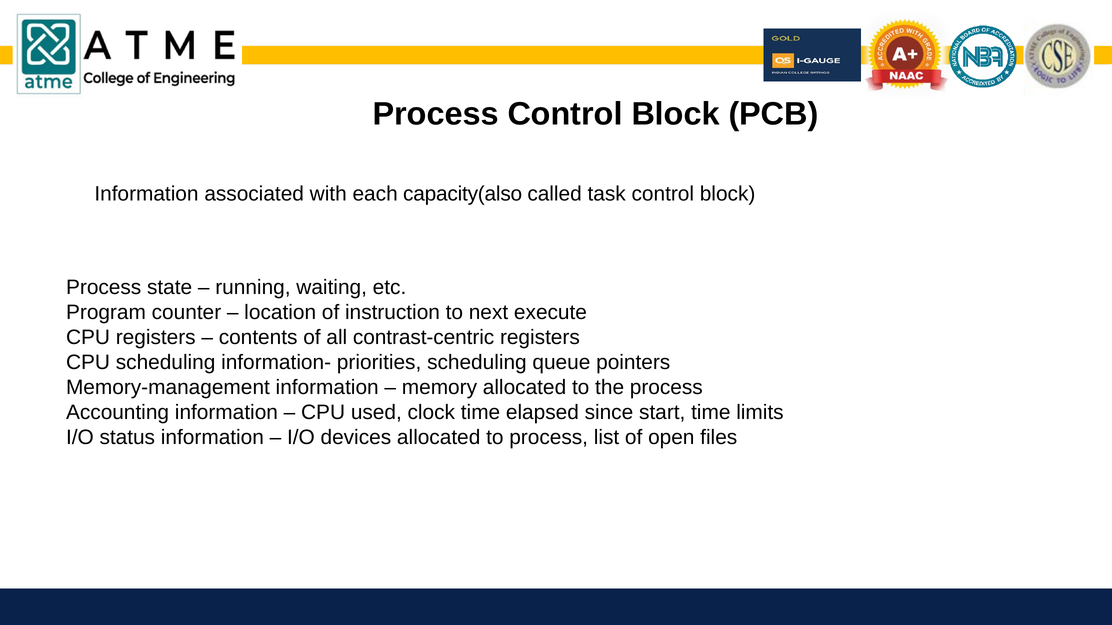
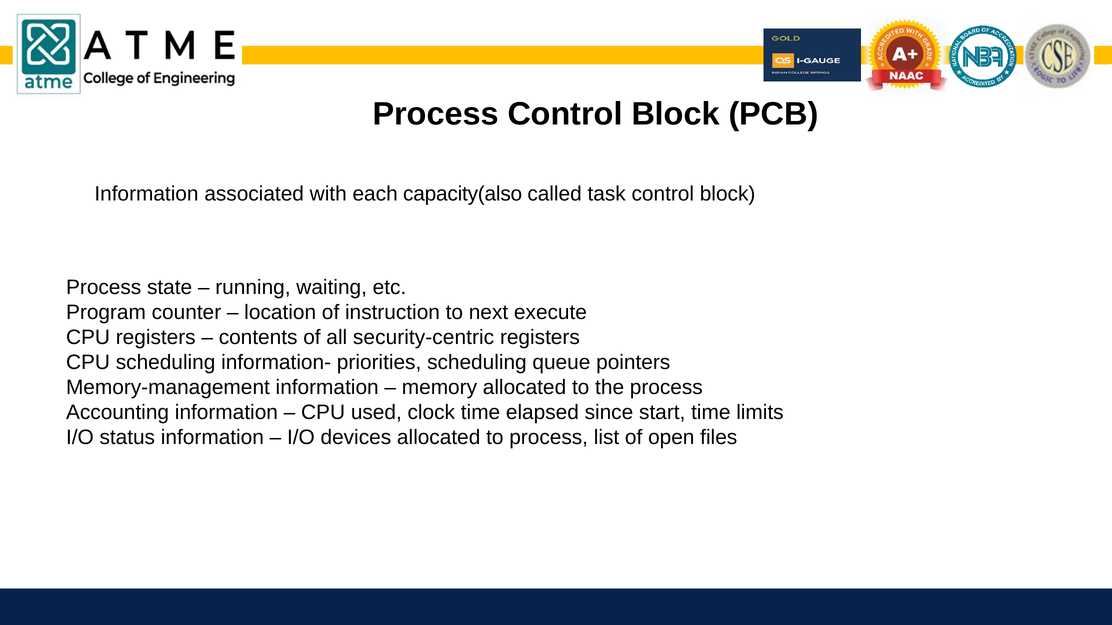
contrast-centric: contrast-centric -> security-centric
